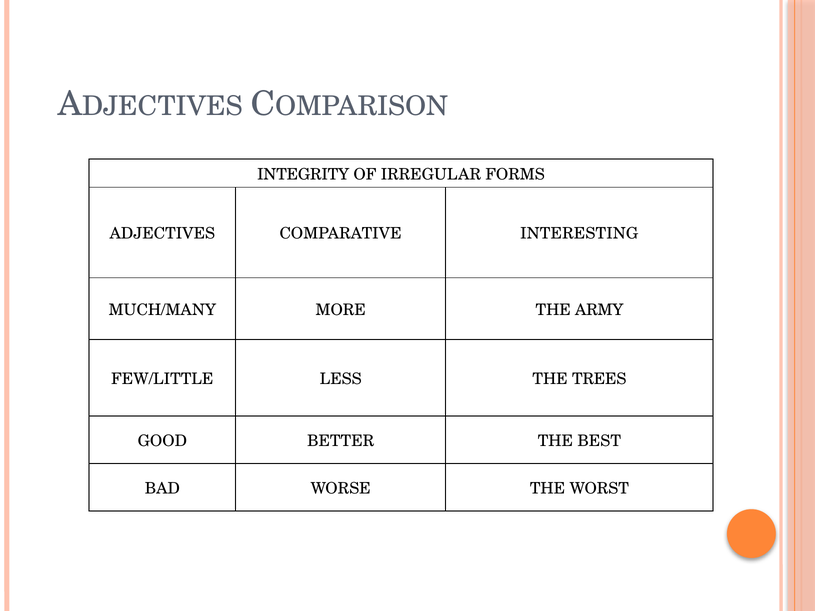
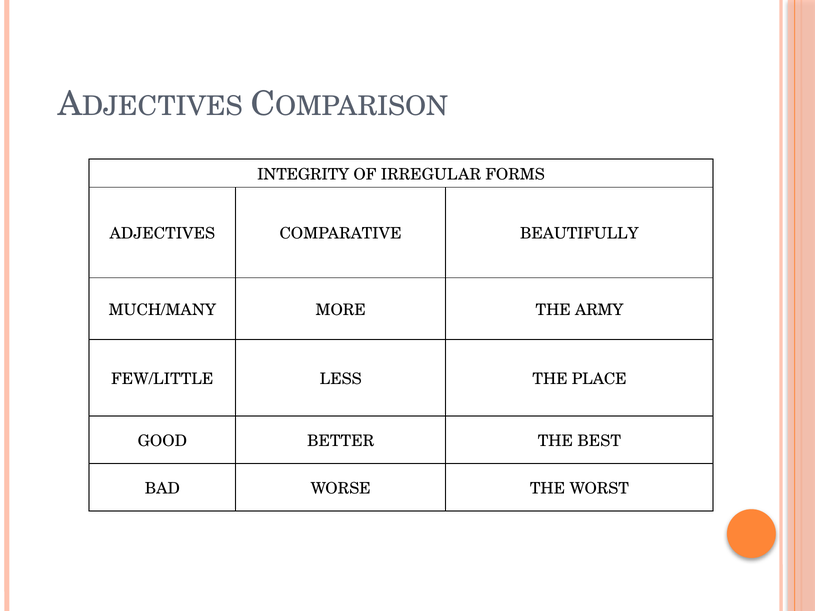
INTERESTING: INTERESTING -> BEAUTIFULLY
TREES: TREES -> PLACE
